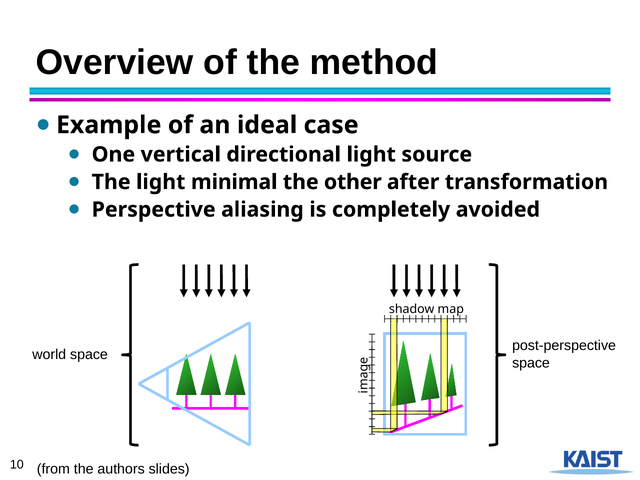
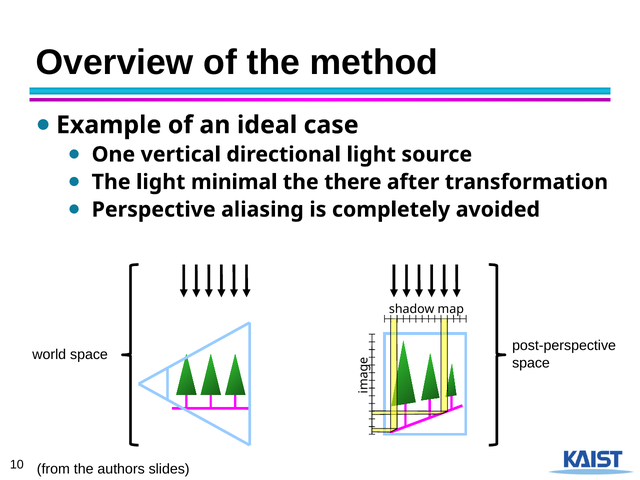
other: other -> there
